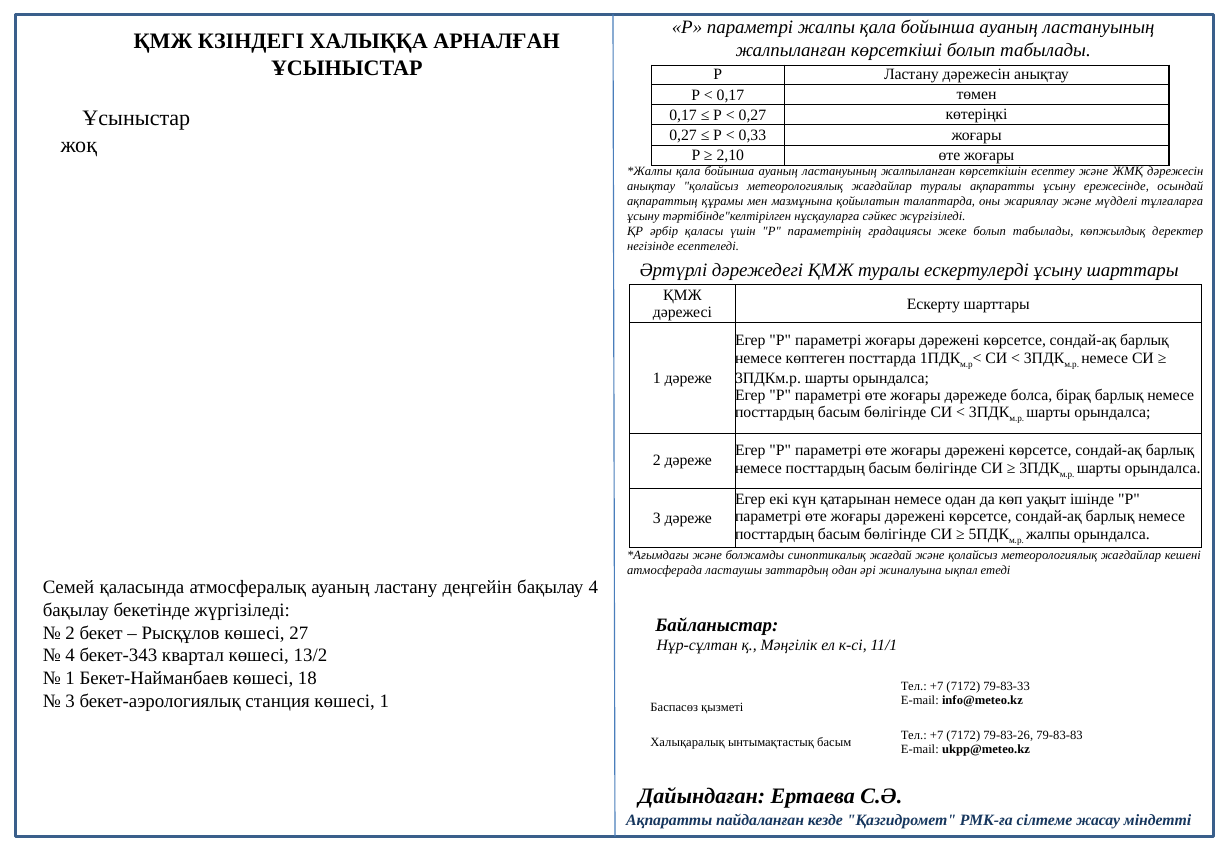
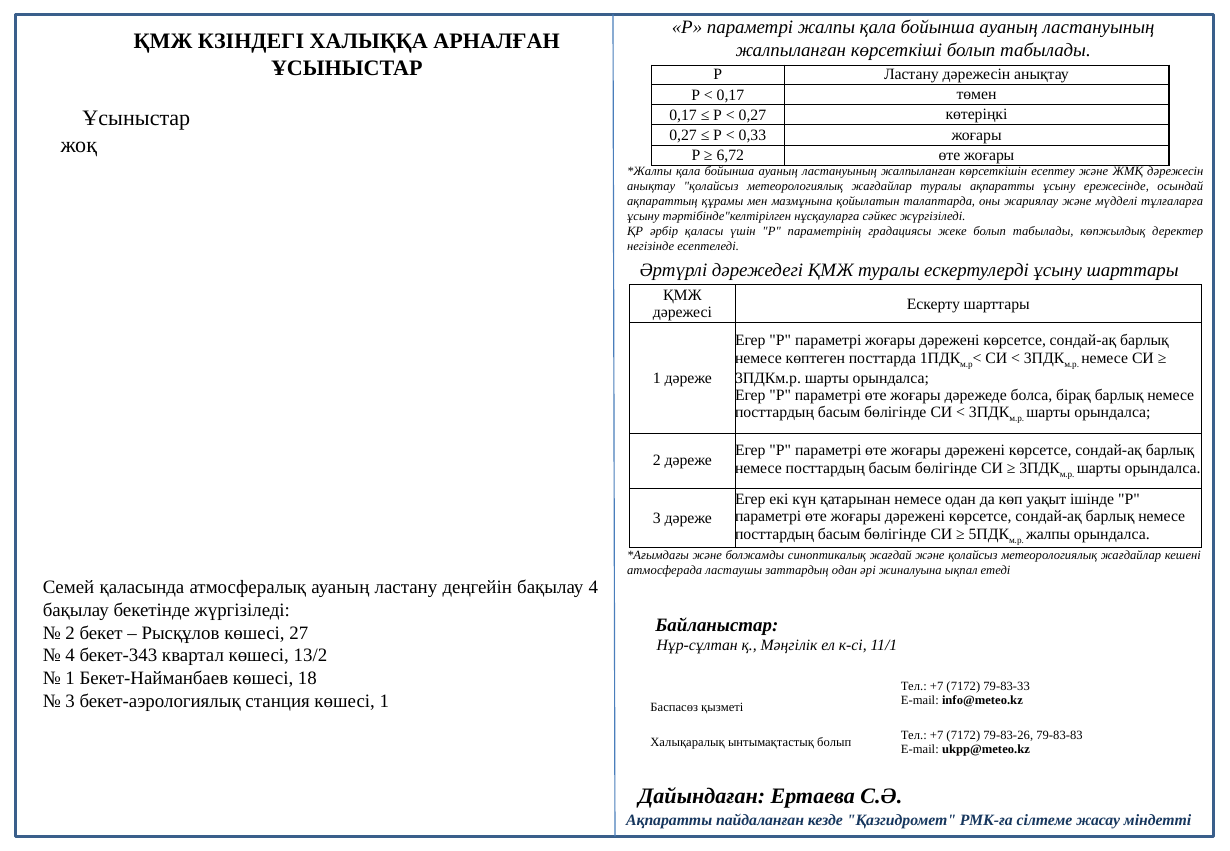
2,10: 2,10 -> 6,72
ынтымақтастық басым: басым -> болып
